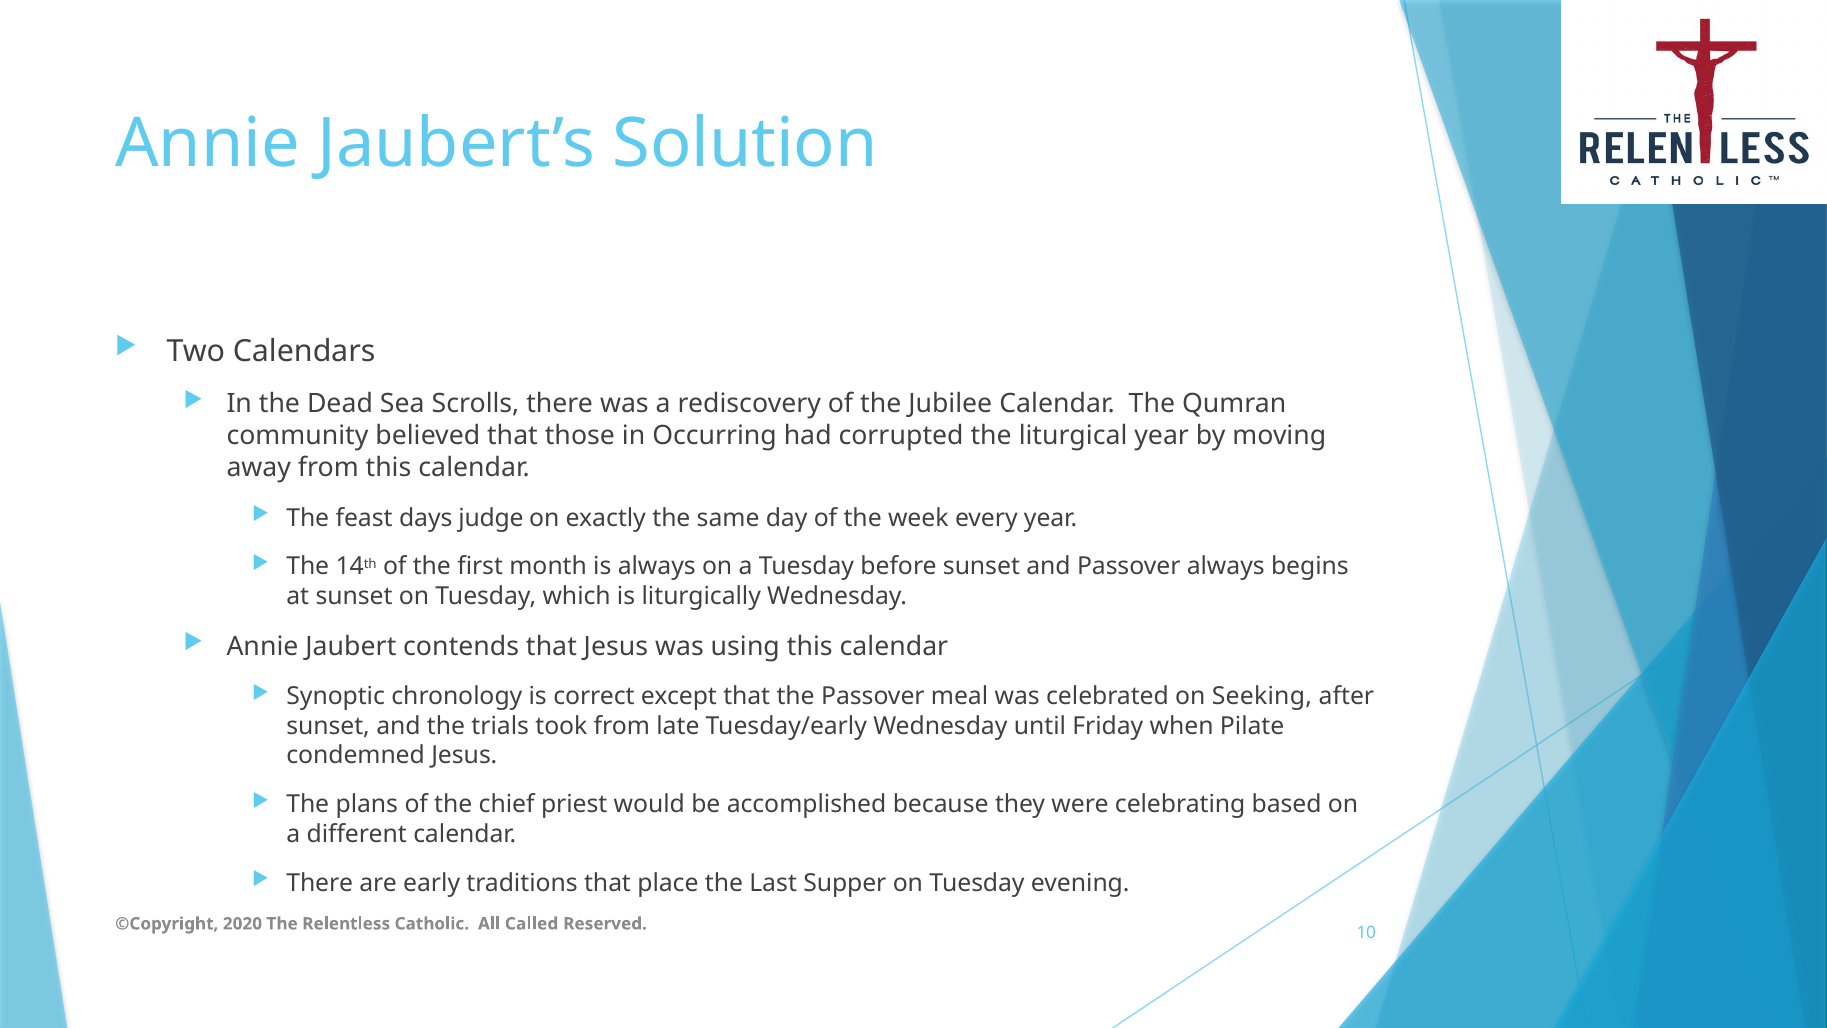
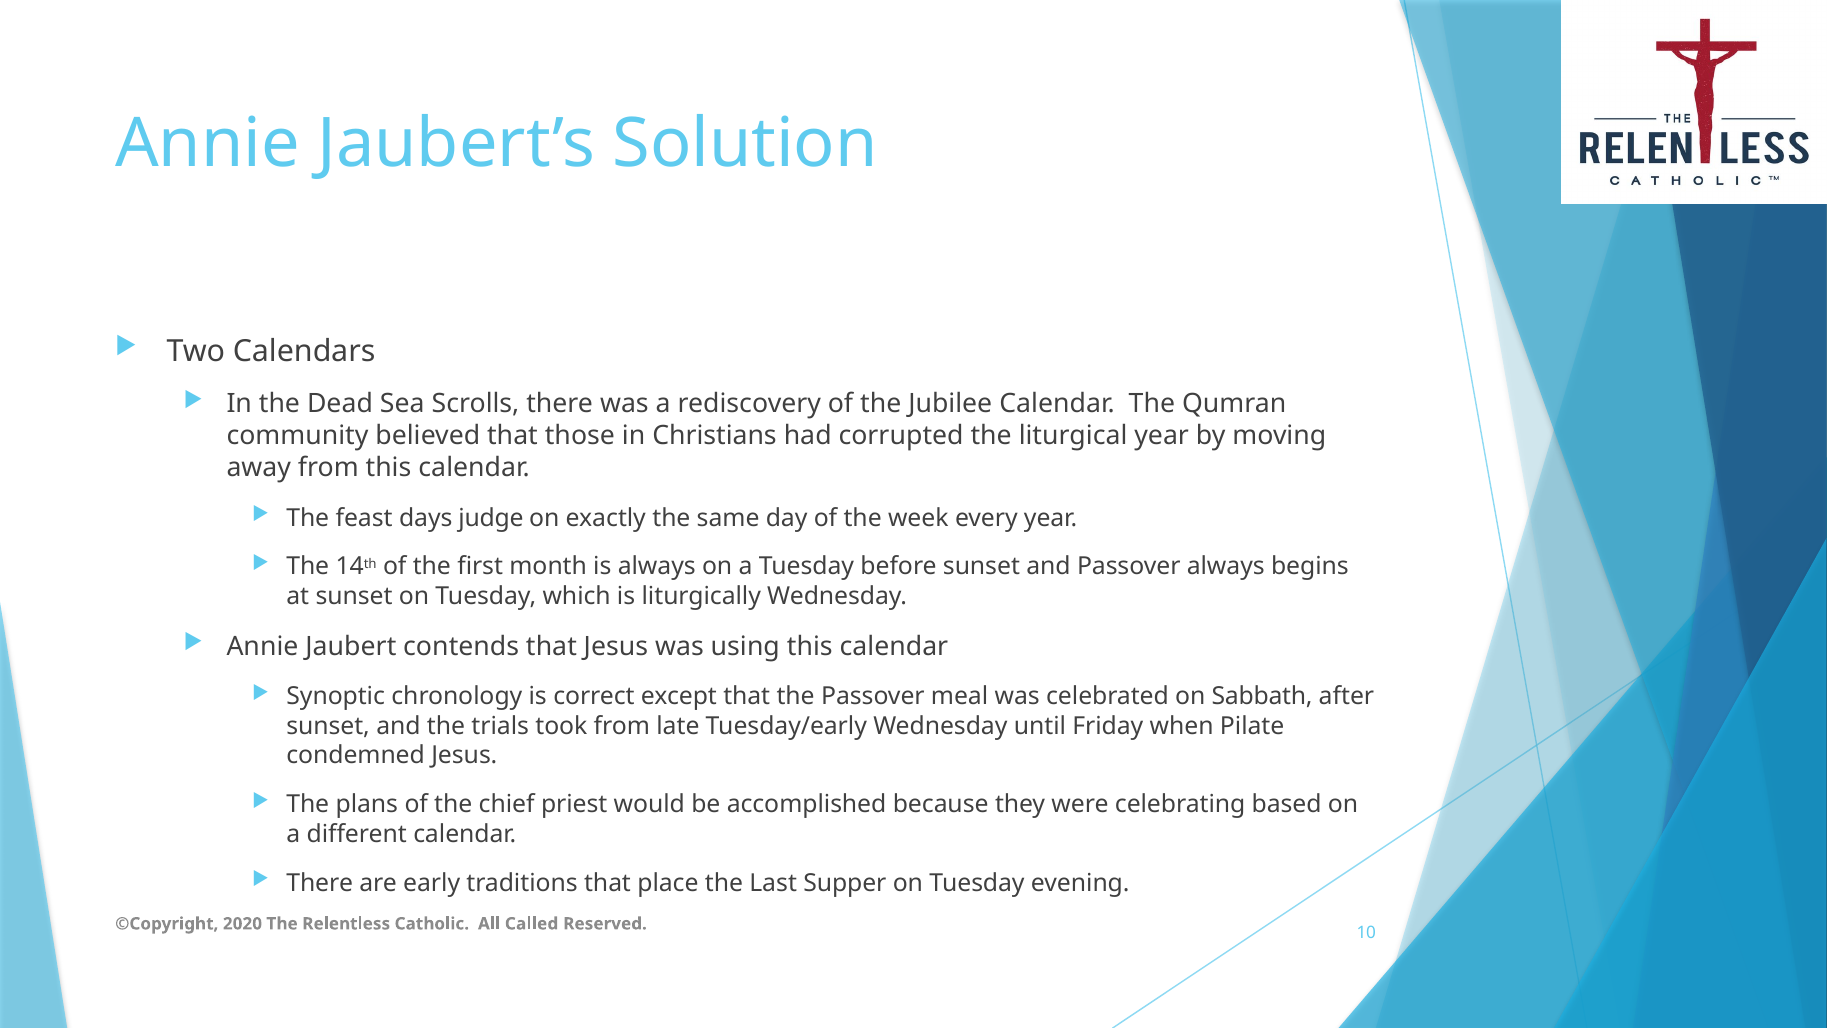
Occurring: Occurring -> Christians
Seeking: Seeking -> Sabbath
